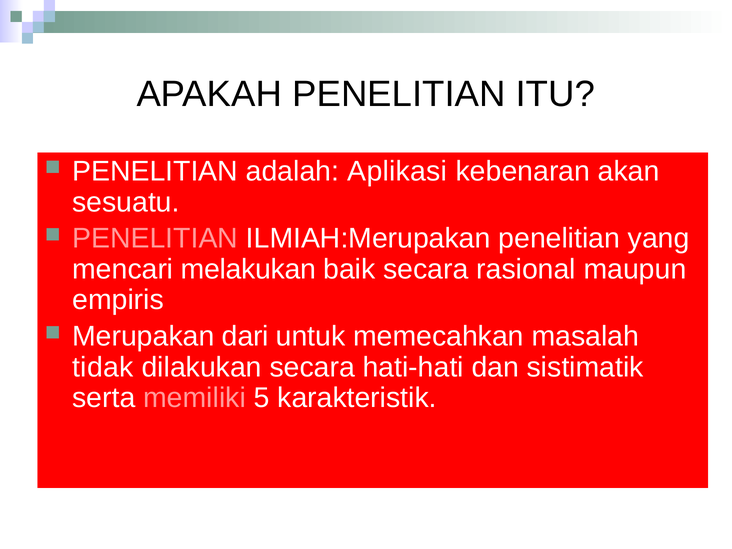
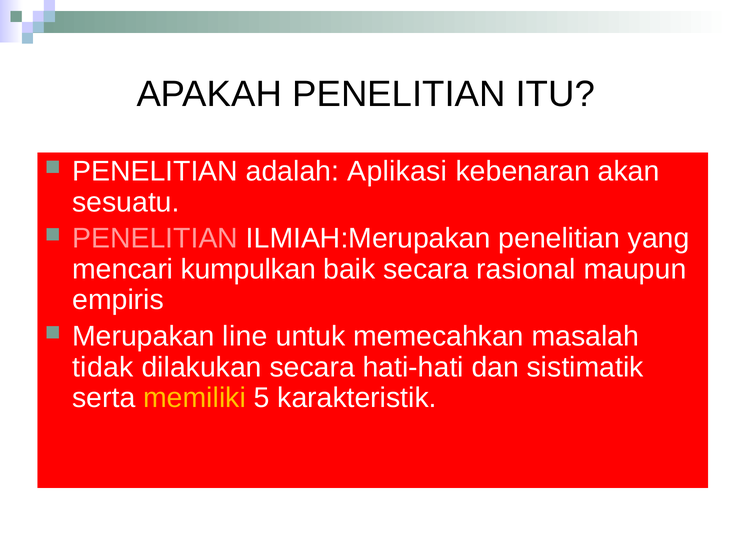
melakukan: melakukan -> kumpulkan
dari: dari -> line
memiliki colour: pink -> yellow
